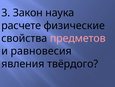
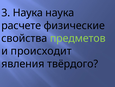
3 Закон: Закон -> Наука
предметов colour: pink -> light green
равновесия: равновесия -> происходит
